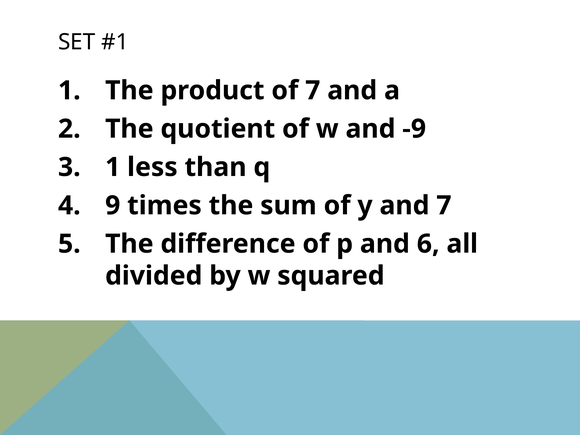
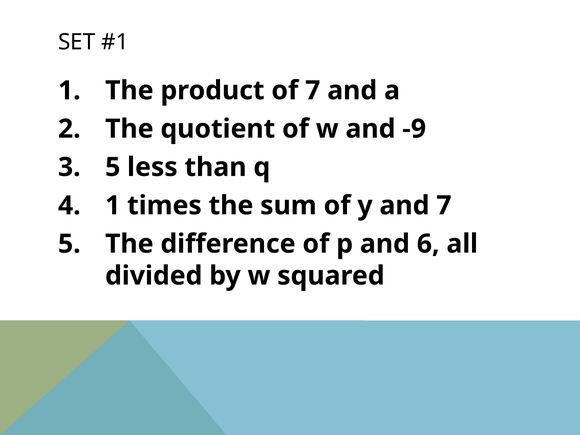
3 1: 1 -> 5
9 at (113, 206): 9 -> 1
